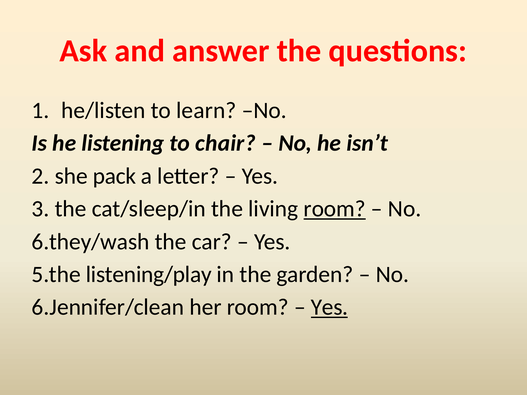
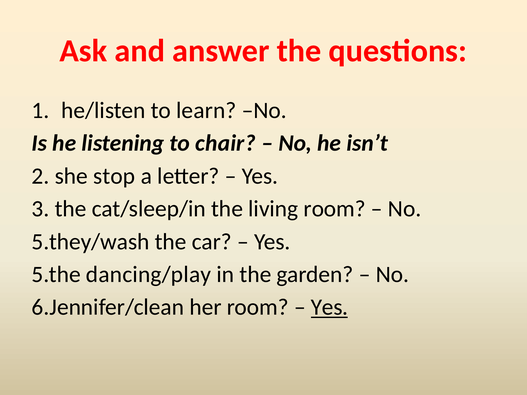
pack: pack -> stop
room at (335, 209) underline: present -> none
6.they/wash: 6.they/wash -> 5.they/wash
listening/play: listening/play -> dancing/play
